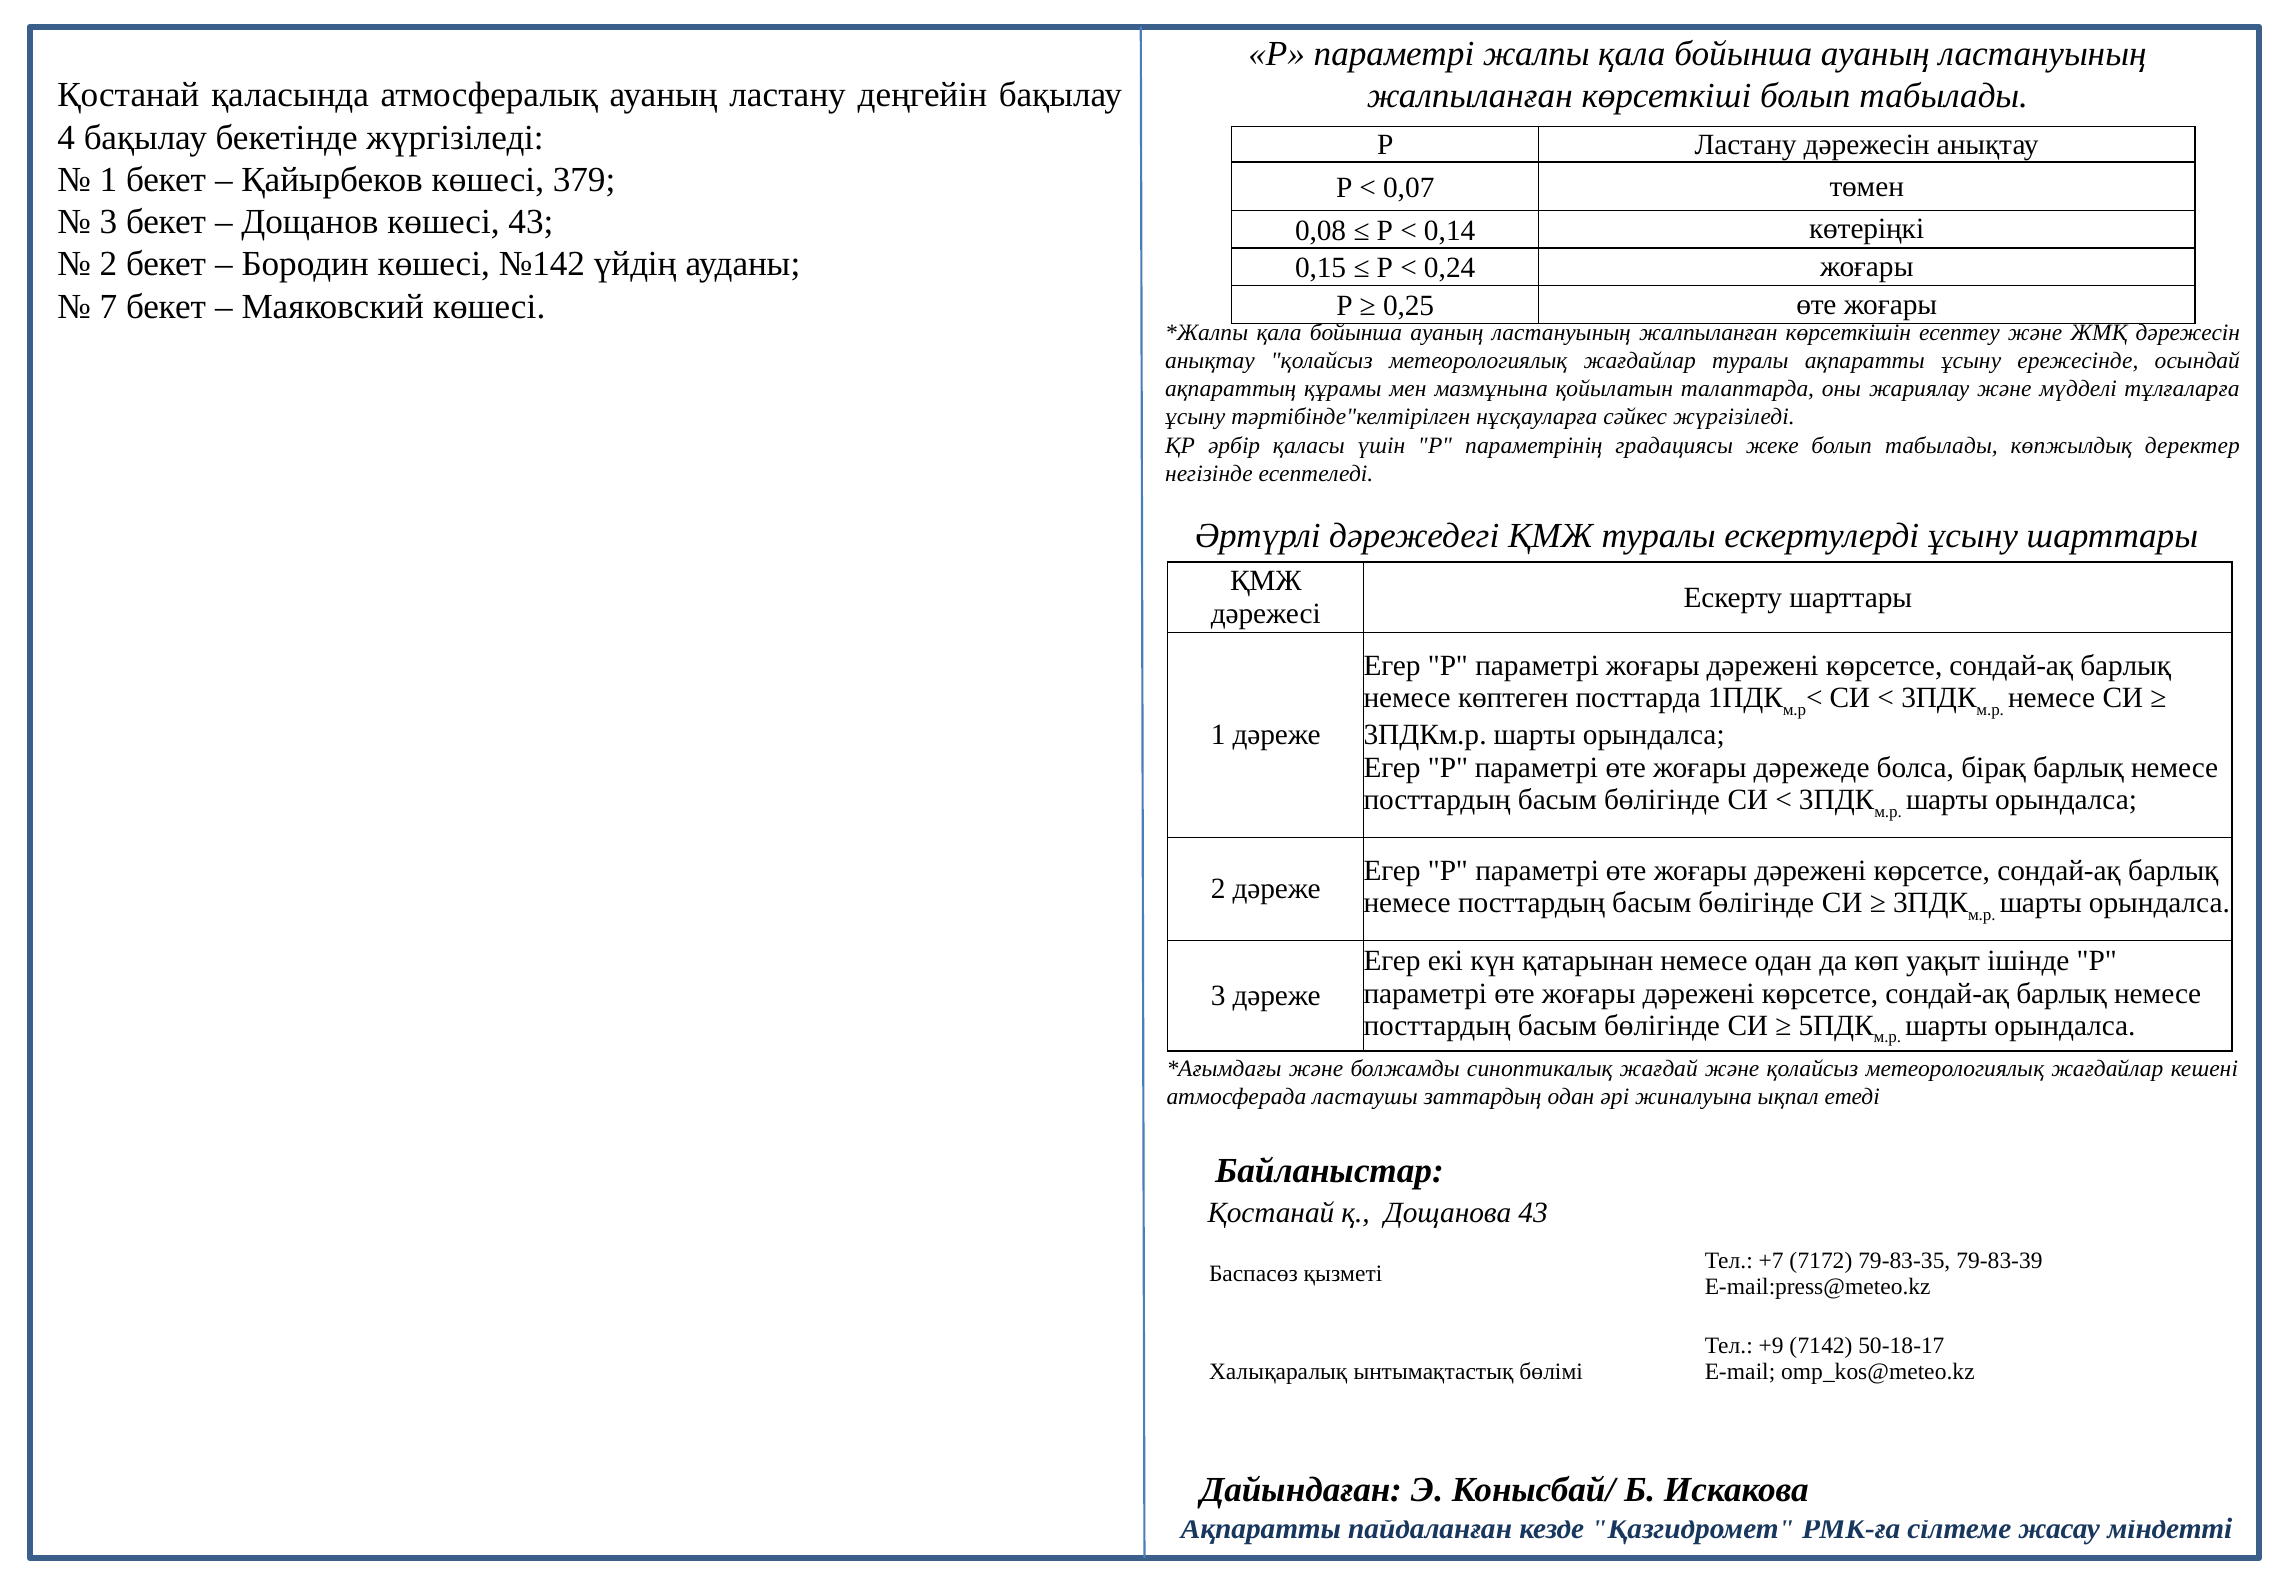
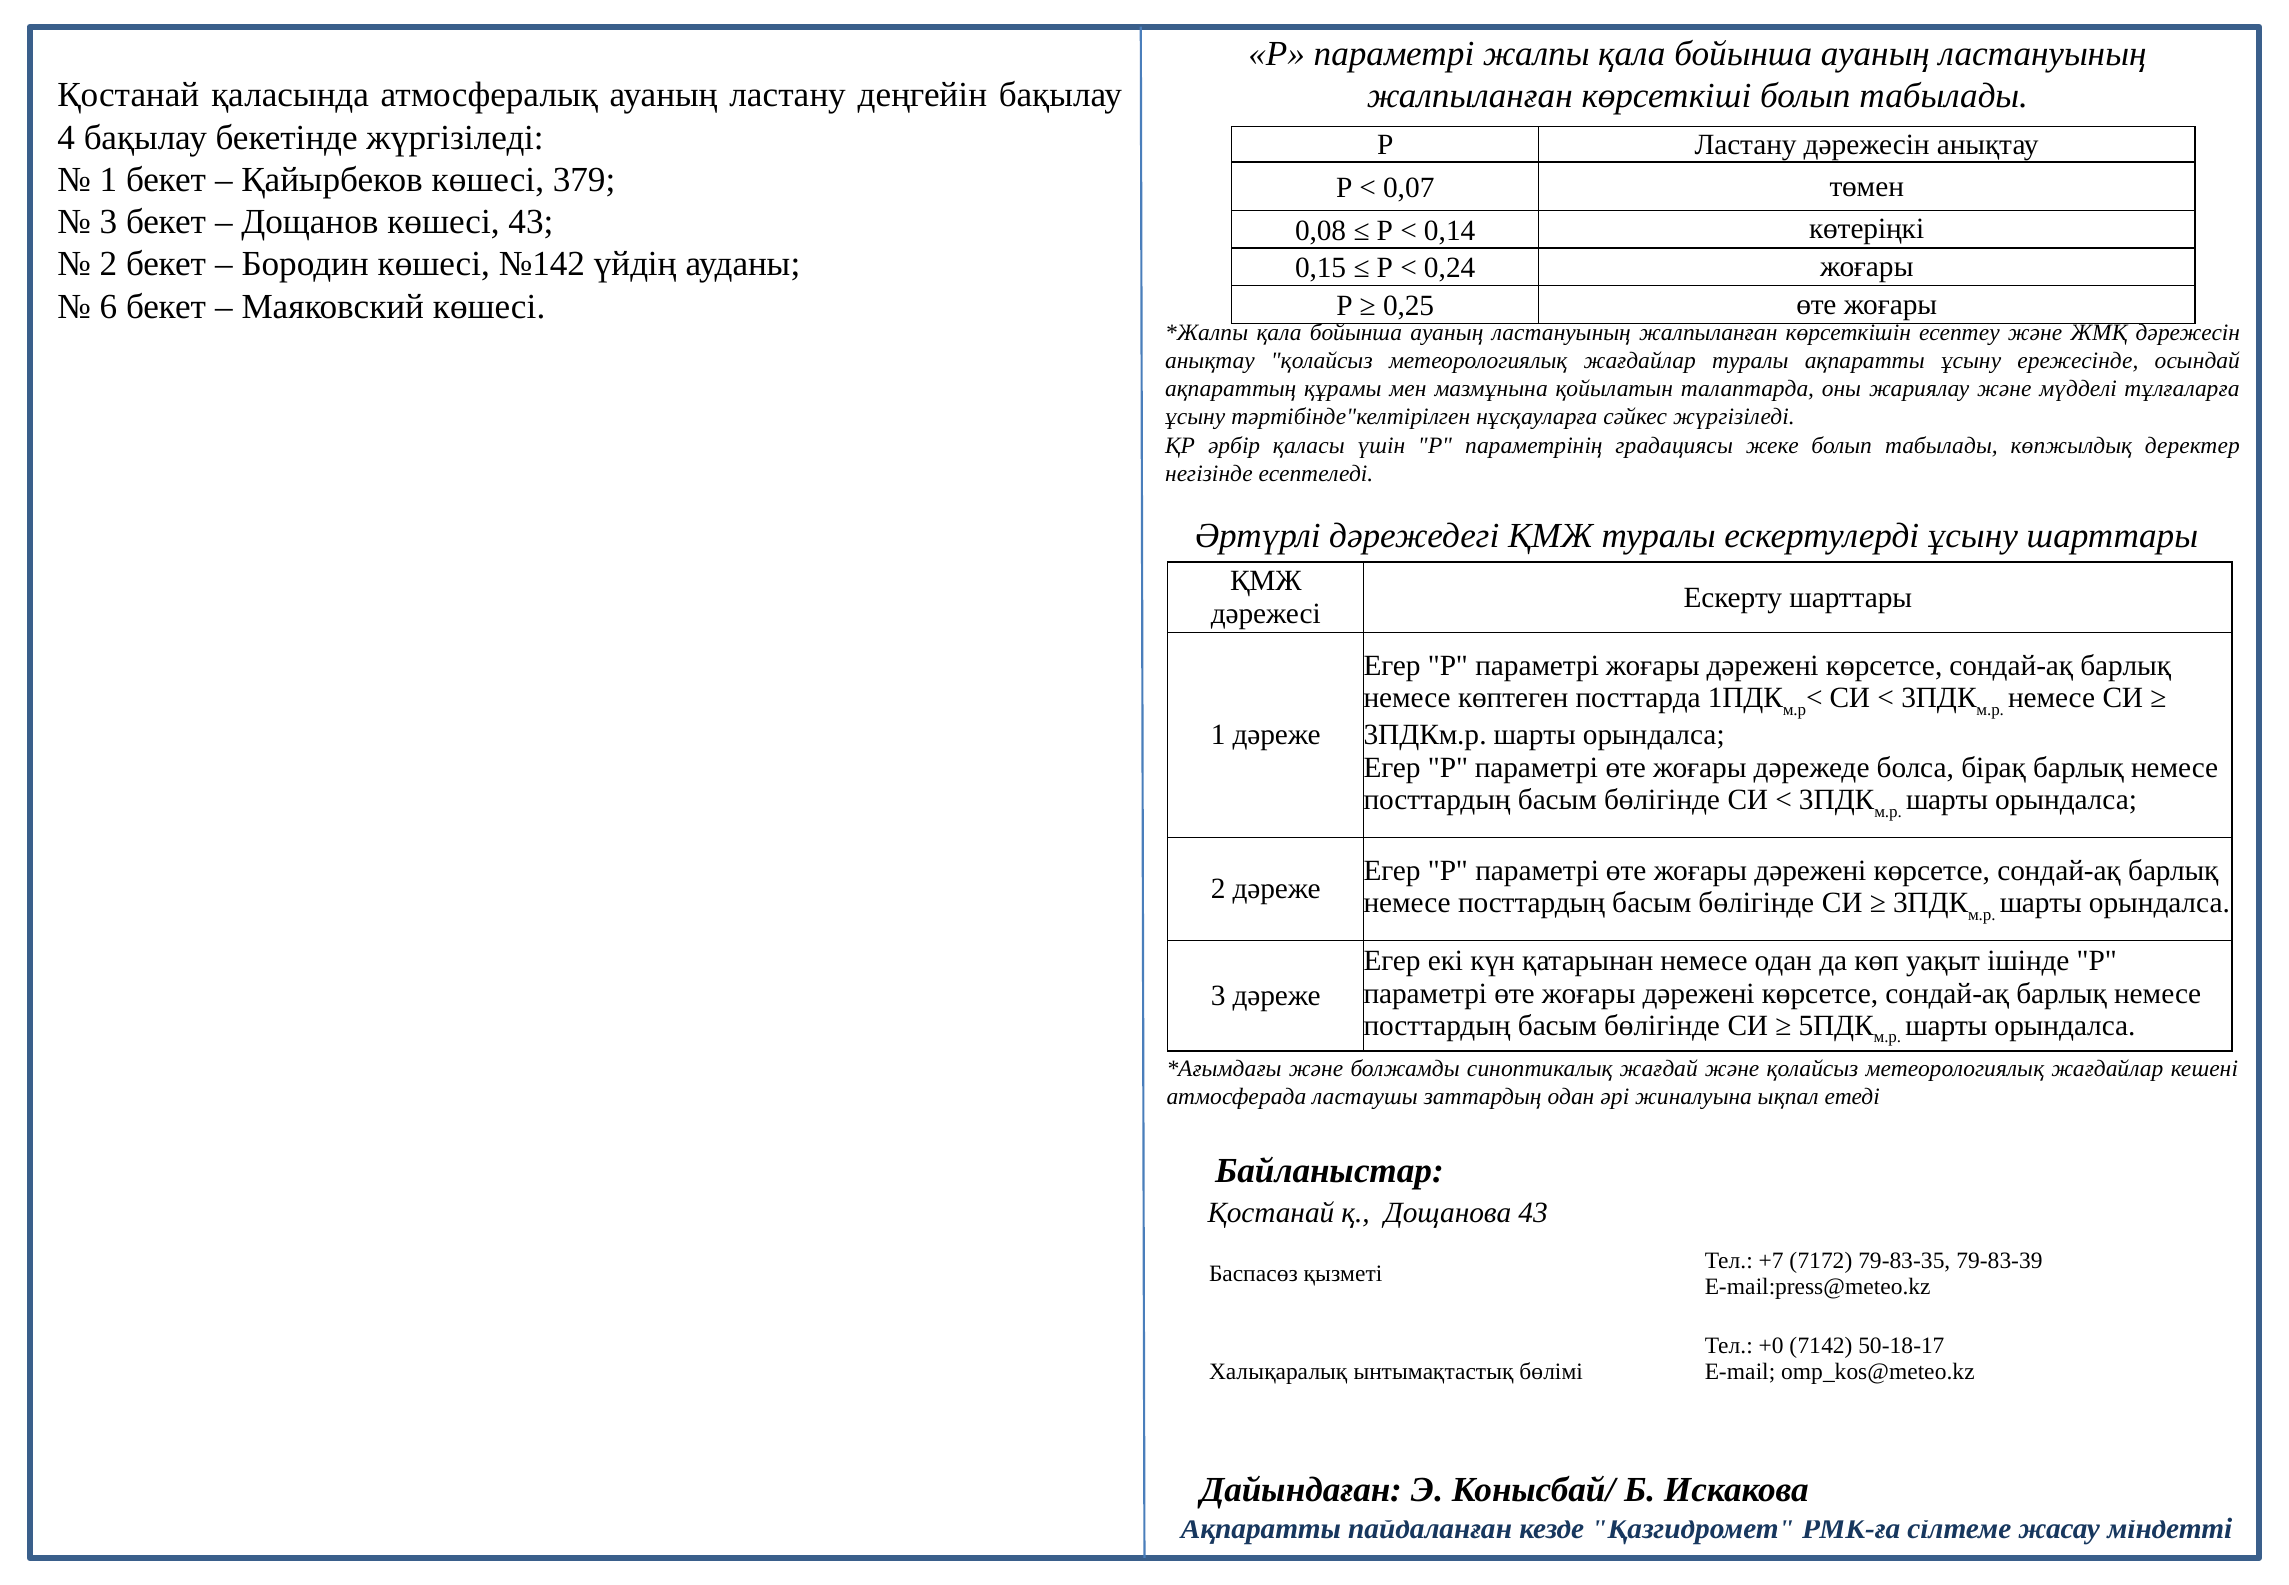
7: 7 -> 6
+9: +9 -> +0
